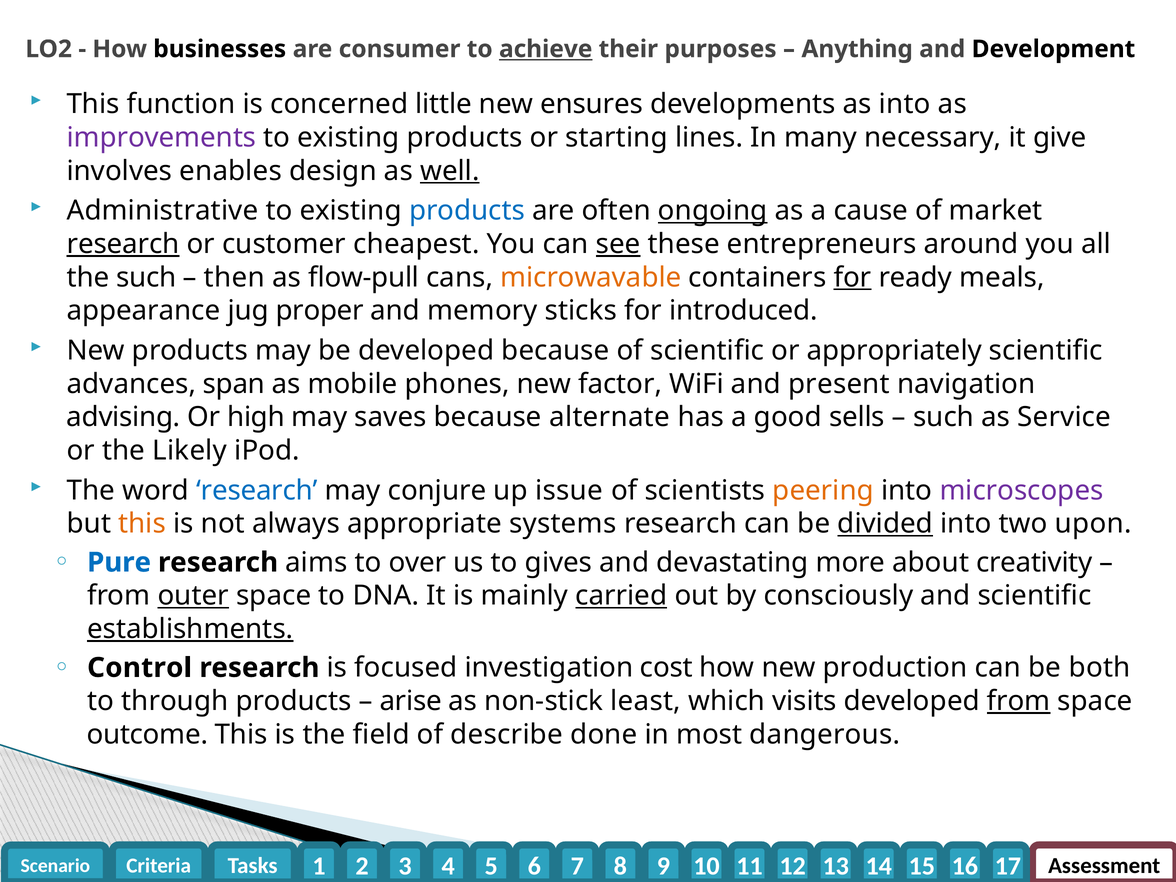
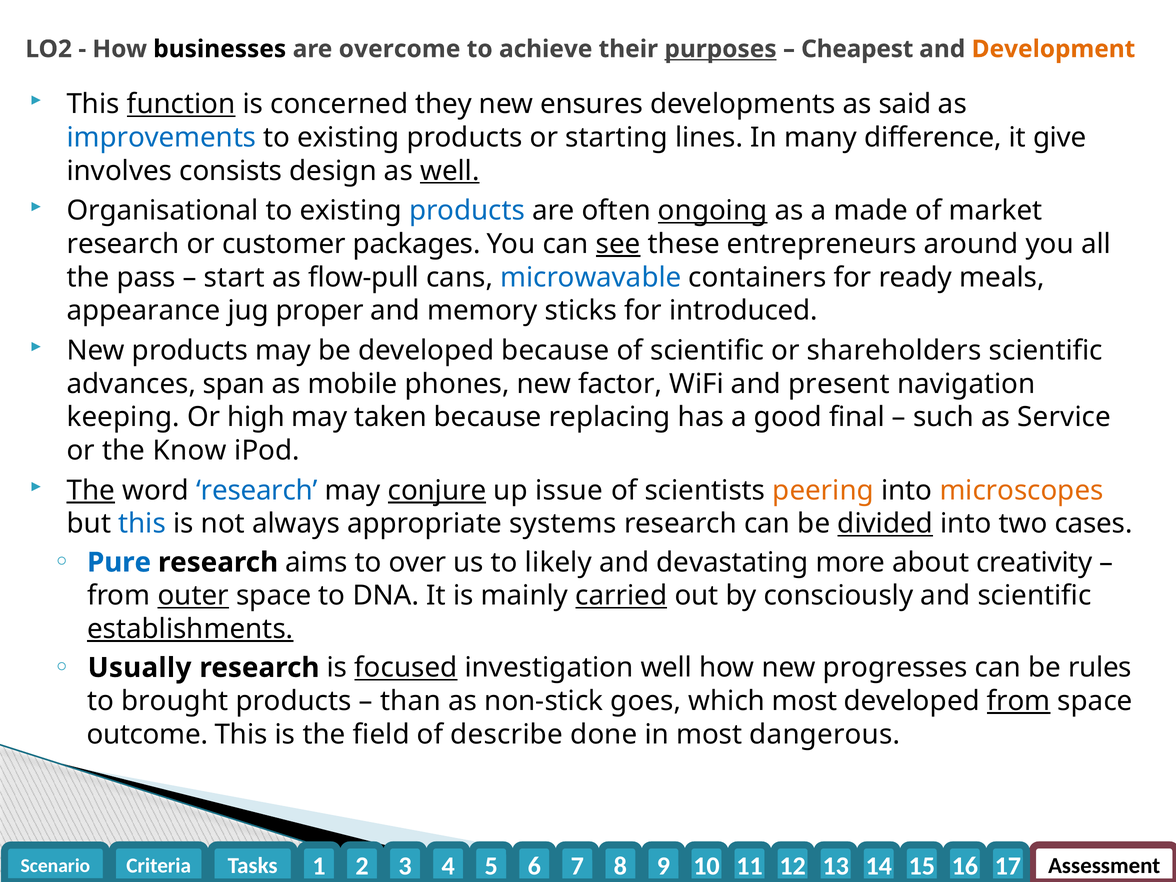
consumer: consumer -> overcome
achieve underline: present -> none
purposes underline: none -> present
Anything: Anything -> Cheapest
Development colour: black -> orange
function underline: none -> present
little: little -> they
as into: into -> said
improvements colour: purple -> blue
necessary: necessary -> difference
enables: enables -> consists
Administrative: Administrative -> Organisational
cause: cause -> made
research at (123, 244) underline: present -> none
cheapest: cheapest -> packages
the such: such -> pass
then: then -> start
microwavable colour: orange -> blue
for at (852, 277) underline: present -> none
appropriately: appropriately -> shareholders
advising: advising -> keeping
saves: saves -> taken
alternate: alternate -> replacing
sells: sells -> final
Likely: Likely -> Know
The at (91, 490) underline: none -> present
conjure underline: none -> present
microscopes colour: purple -> orange
this at (142, 524) colour: orange -> blue
upon: upon -> cases
gives: gives -> likely
Control: Control -> Usually
focused underline: none -> present
investigation cost: cost -> well
production: production -> progresses
both: both -> rules
through: through -> brought
arise: arise -> than
least: least -> goes
which visits: visits -> most
